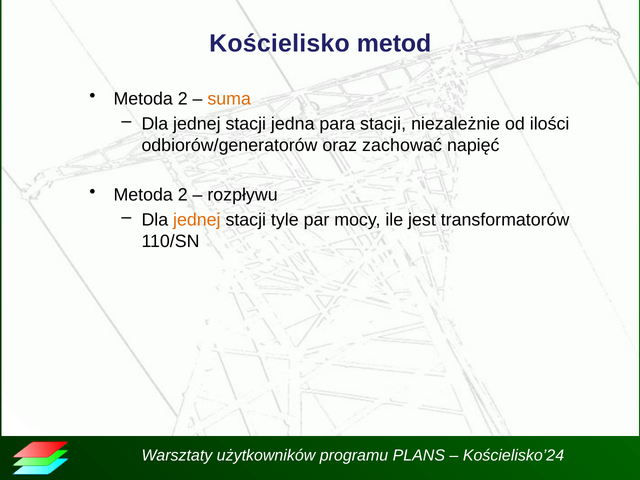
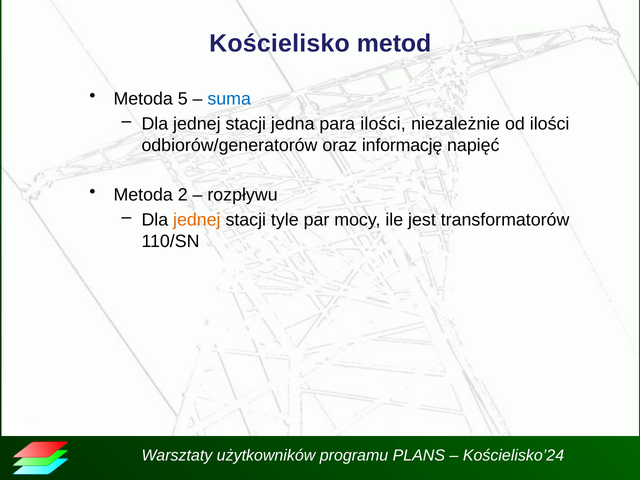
2 at (183, 99): 2 -> 5
suma colour: orange -> blue
para stacji: stacji -> ilości
zachować: zachować -> informację
